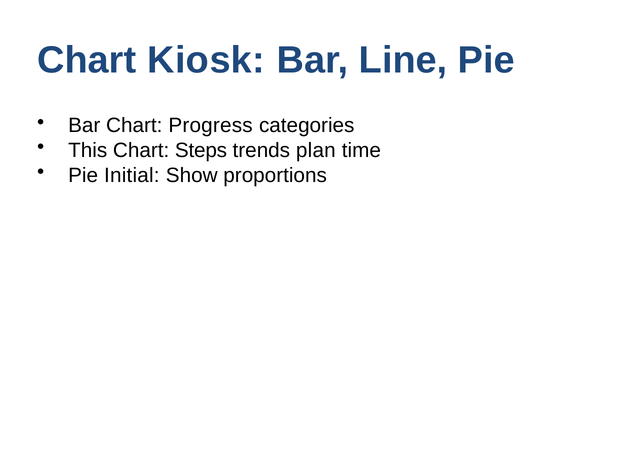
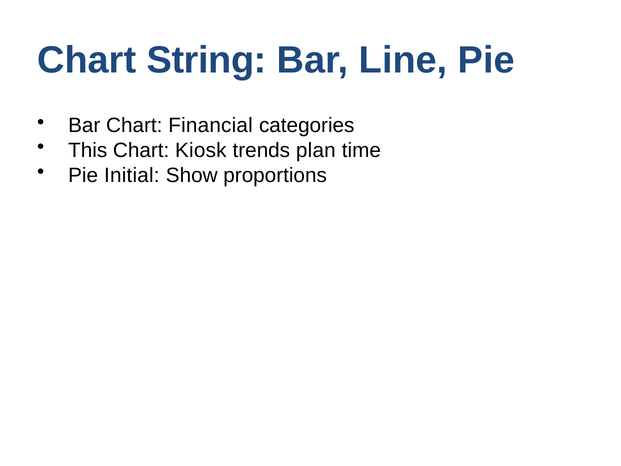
Kiosk: Kiosk -> String
Progress: Progress -> Financial
Steps: Steps -> Kiosk
